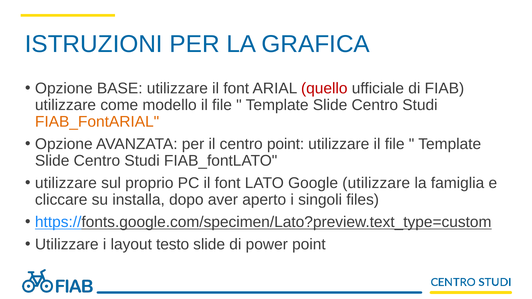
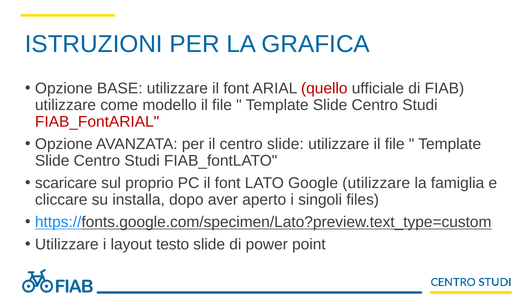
FIAB_FontARIAL colour: orange -> red
centro point: point -> slide
utilizzare at (66, 183): utilizzare -> scaricare
